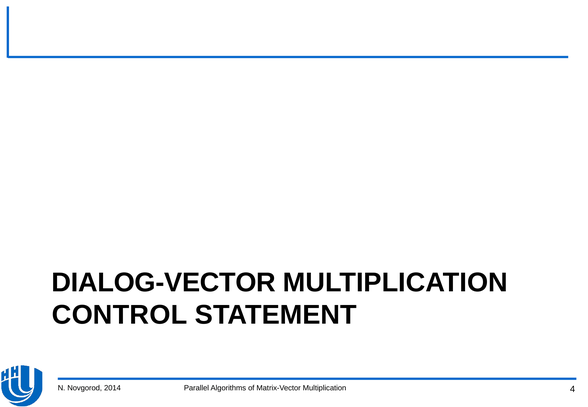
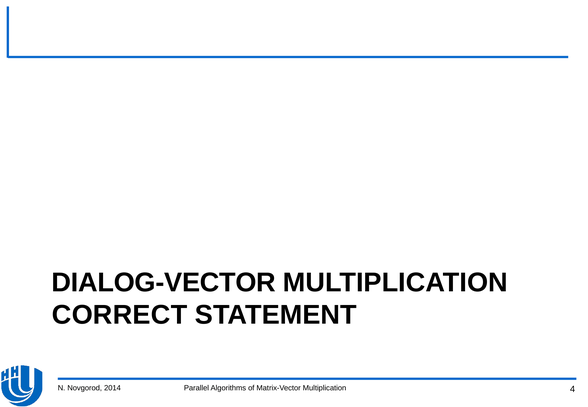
CONTROL: CONTROL -> CORRECT
